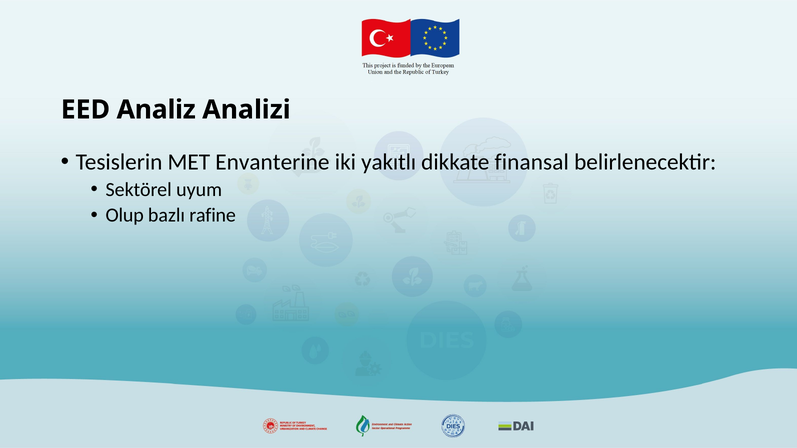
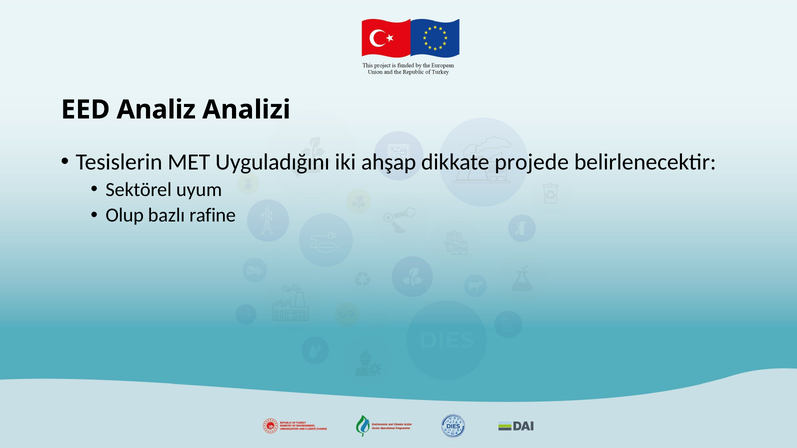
Envanterine: Envanterine -> Uyguladığını
yakıtlı: yakıtlı -> ahşap
finansal: finansal -> projede
